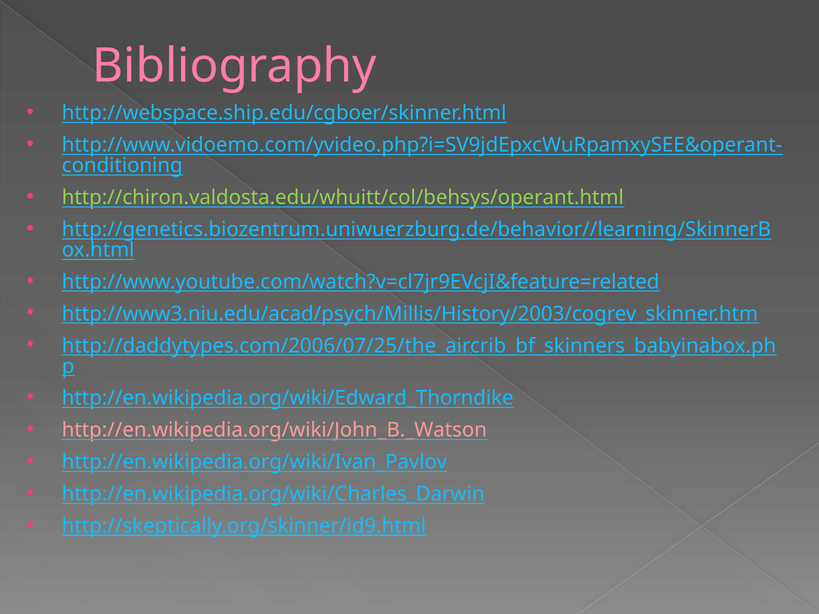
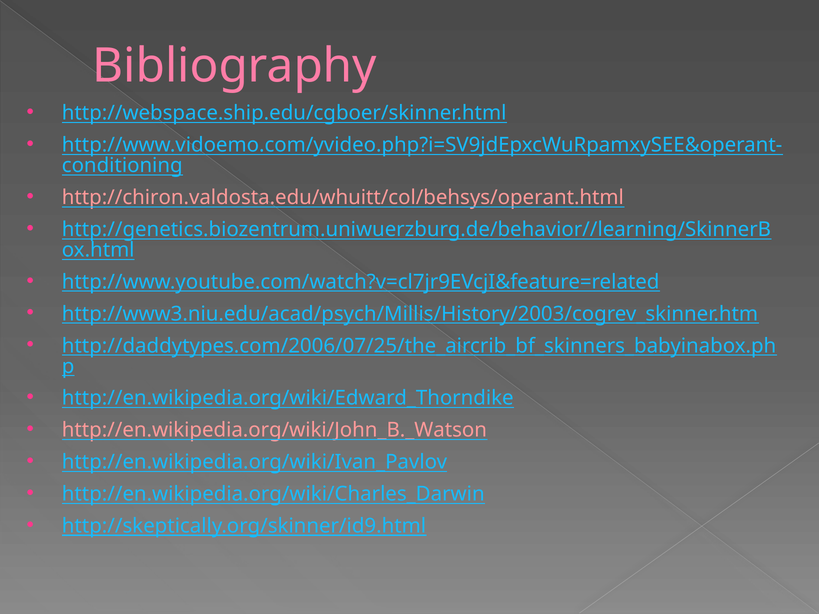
http://chiron.valdosta.edu/whuitt/col/behsys/operant.html colour: light green -> pink
